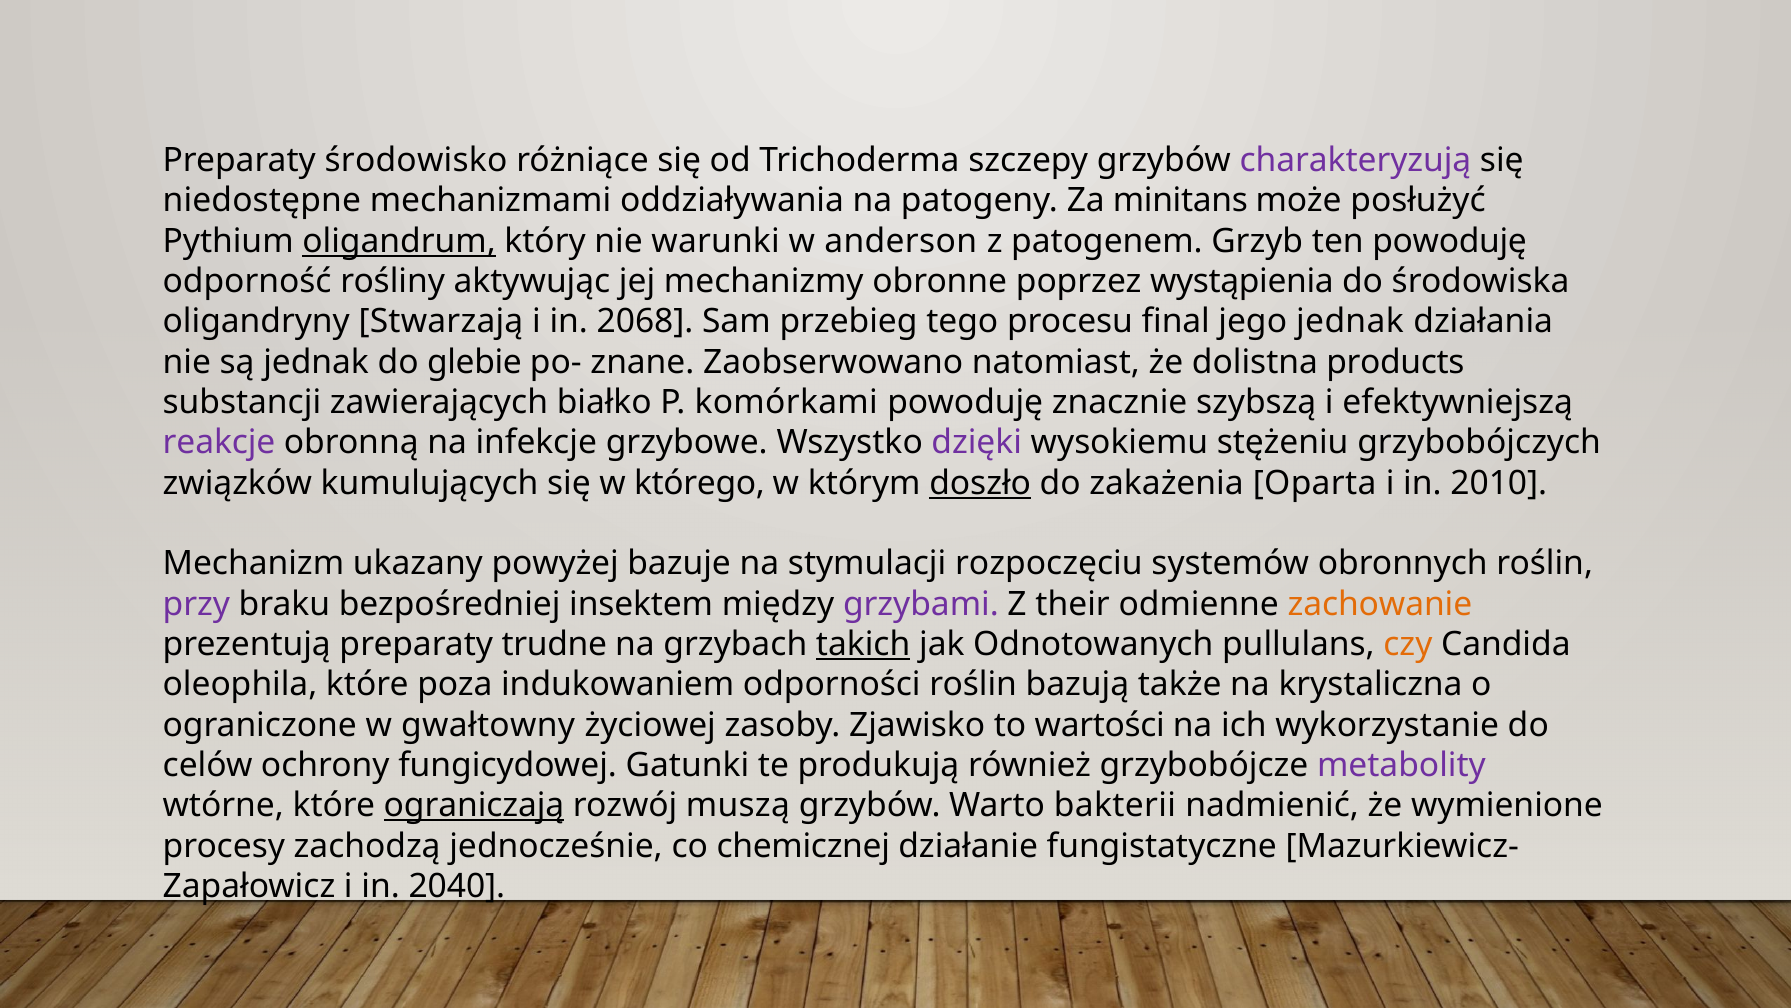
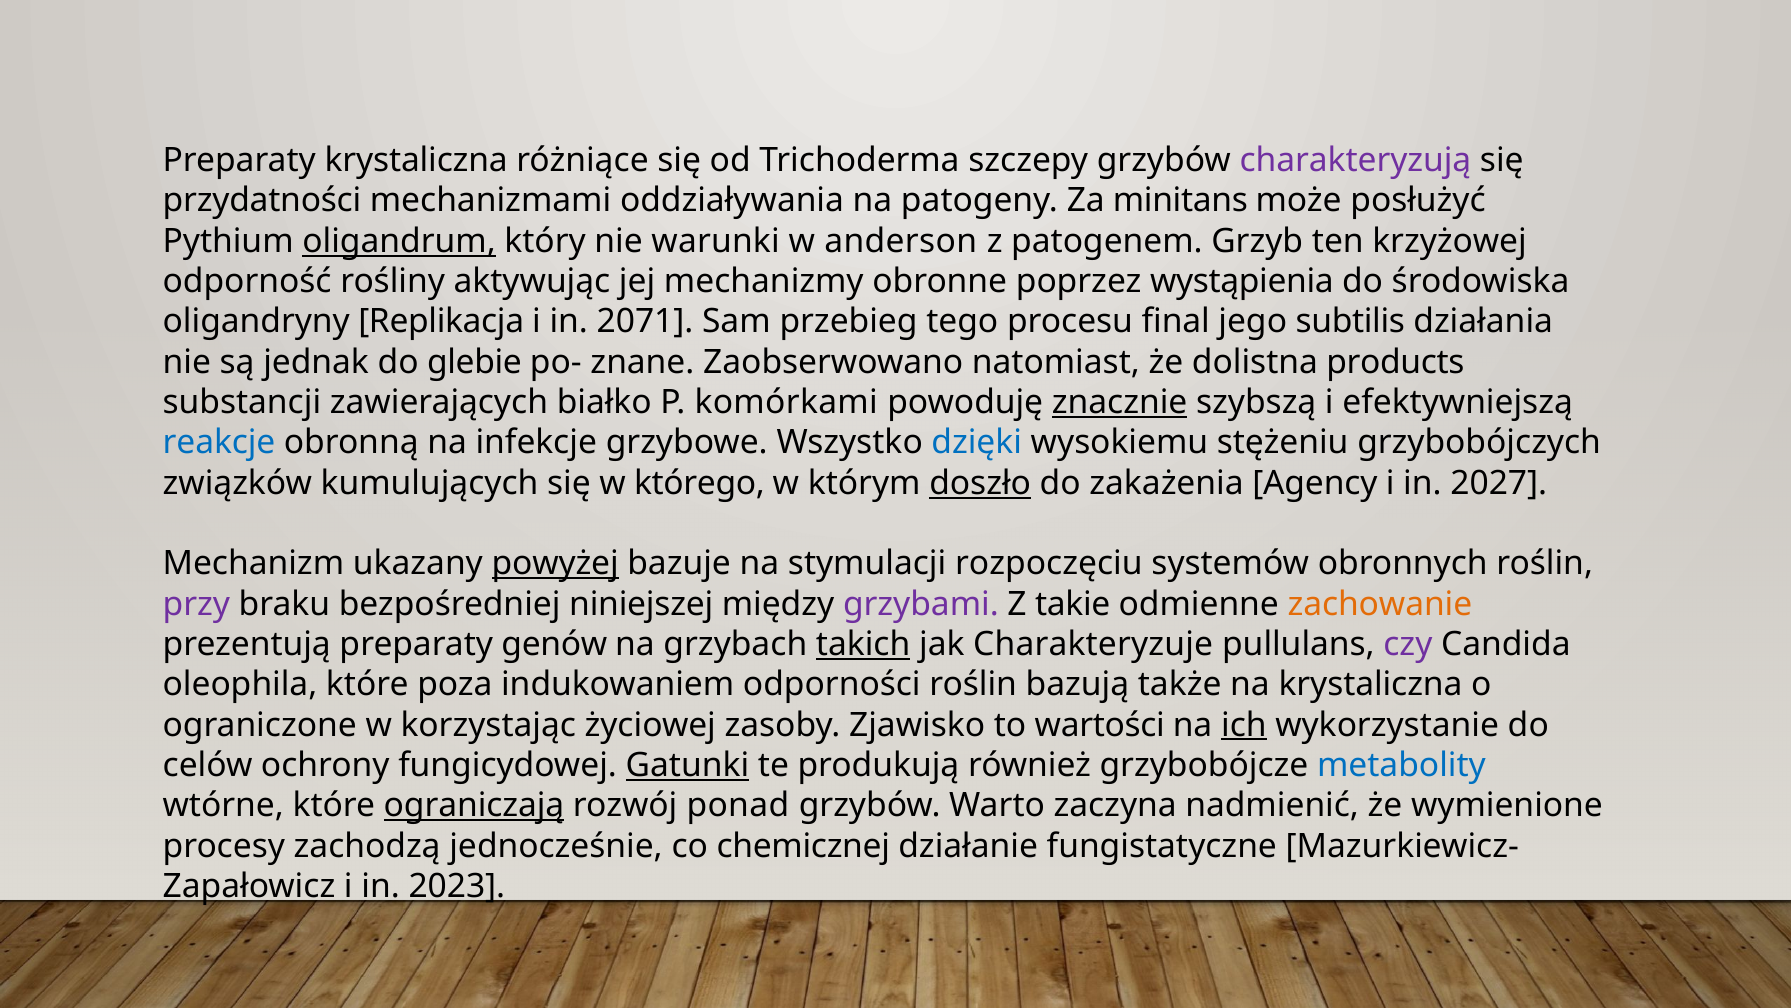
Preparaty środowisko: środowisko -> krystaliczna
niedostępne: niedostępne -> przydatności
ten powoduję: powoduję -> krzyżowej
Stwarzają: Stwarzają -> Replikacja
2068: 2068 -> 2071
jego jednak: jednak -> subtilis
znacznie underline: none -> present
reakcje colour: purple -> blue
dzięki colour: purple -> blue
Oparta: Oparta -> Agency
2010: 2010 -> 2027
powyżej underline: none -> present
insektem: insektem -> niniejszej
their: their -> takie
trudne: trudne -> genów
Odnotowanych: Odnotowanych -> Charakteryzuje
czy colour: orange -> purple
gwałtowny: gwałtowny -> korzystając
ich underline: none -> present
Gatunki underline: none -> present
metabolity colour: purple -> blue
muszą: muszą -> ponad
bakterii: bakterii -> zaczyna
2040: 2040 -> 2023
